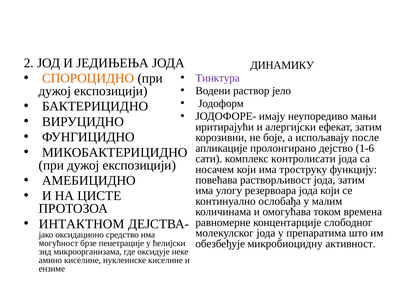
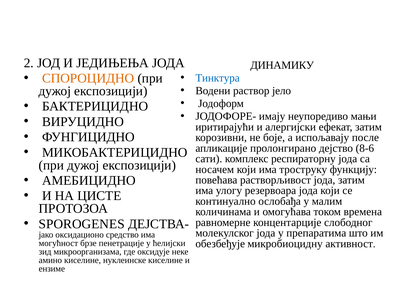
Тинктура colour: purple -> blue
1-6: 1-6 -> 8-6
контролисати: контролисати -> респираторну
ИНТАКТНОМ: ИНТАКТНОМ -> SPOROGENES
